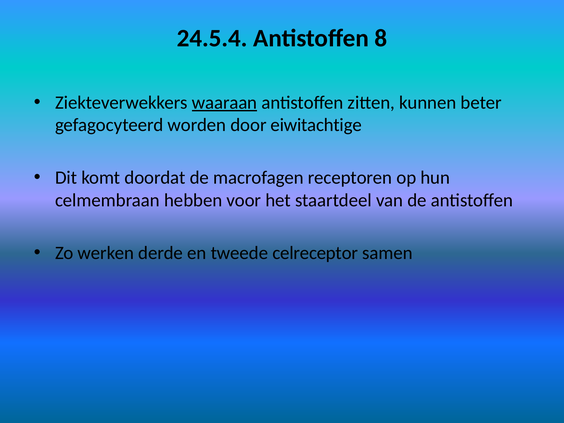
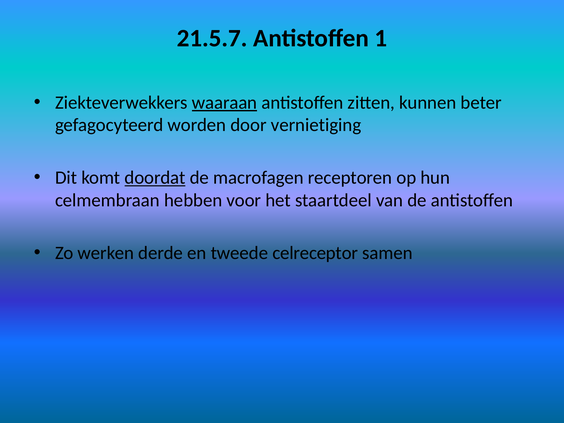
24.5.4: 24.5.4 -> 21.5.7
8: 8 -> 1
eiwitachtige: eiwitachtige -> vernietiging
doordat underline: none -> present
